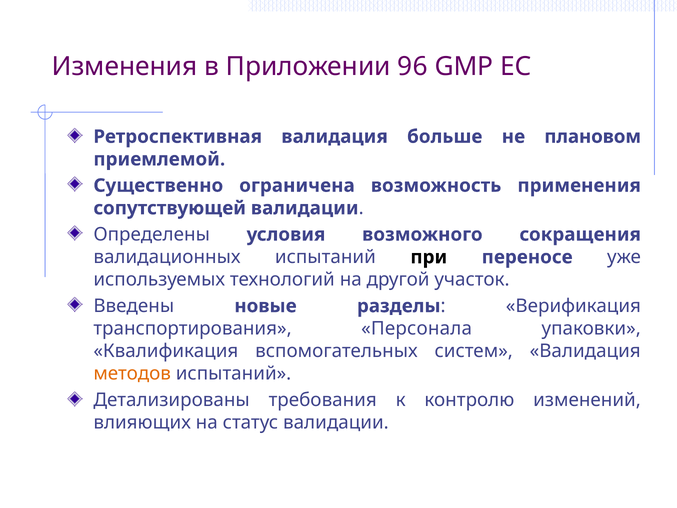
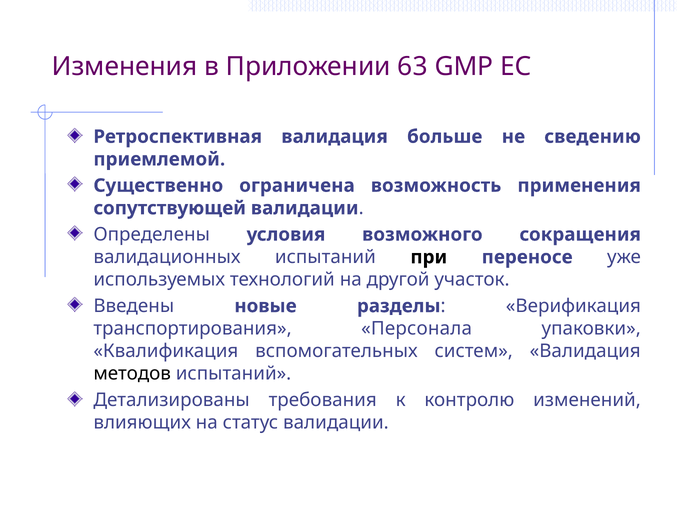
96: 96 -> 63
плановом: плановом -> сведению
методов colour: orange -> black
